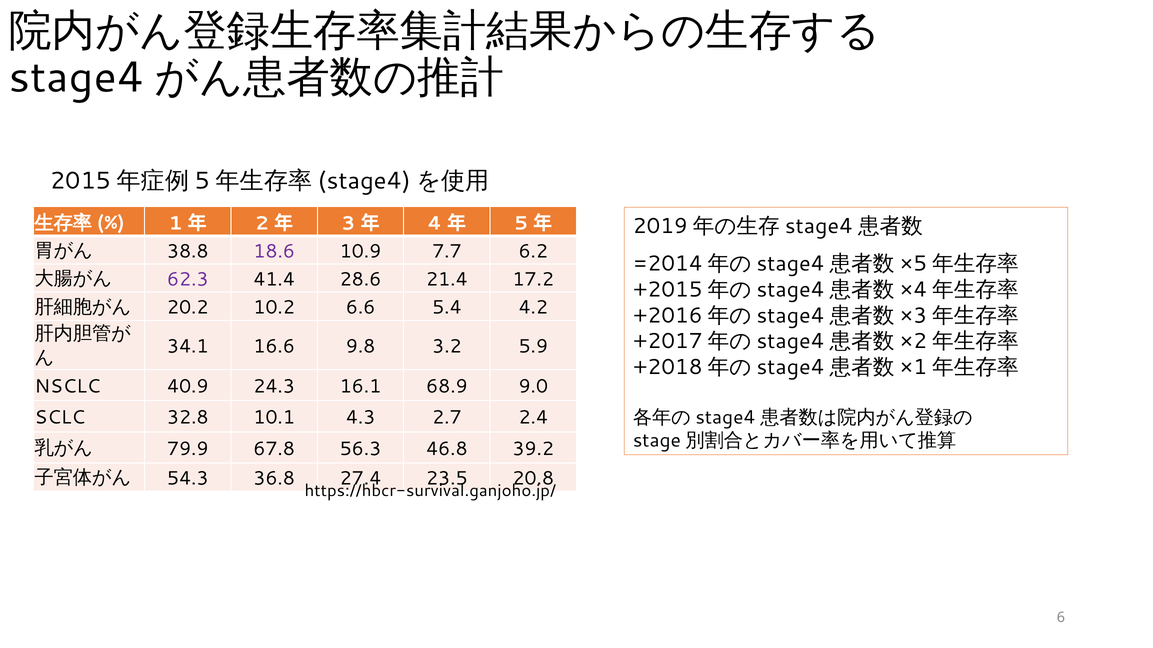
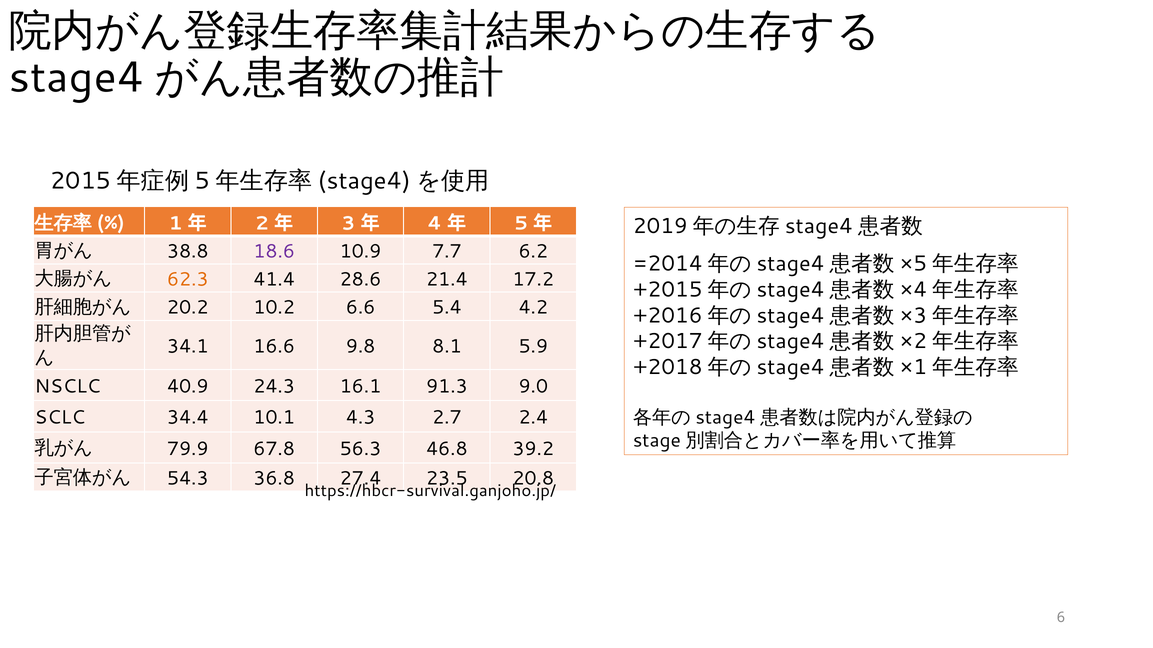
62.3 colour: purple -> orange
3.2: 3.2 -> 8.1
68.9: 68.9 -> 91.3
32.8: 32.8 -> 34.4
